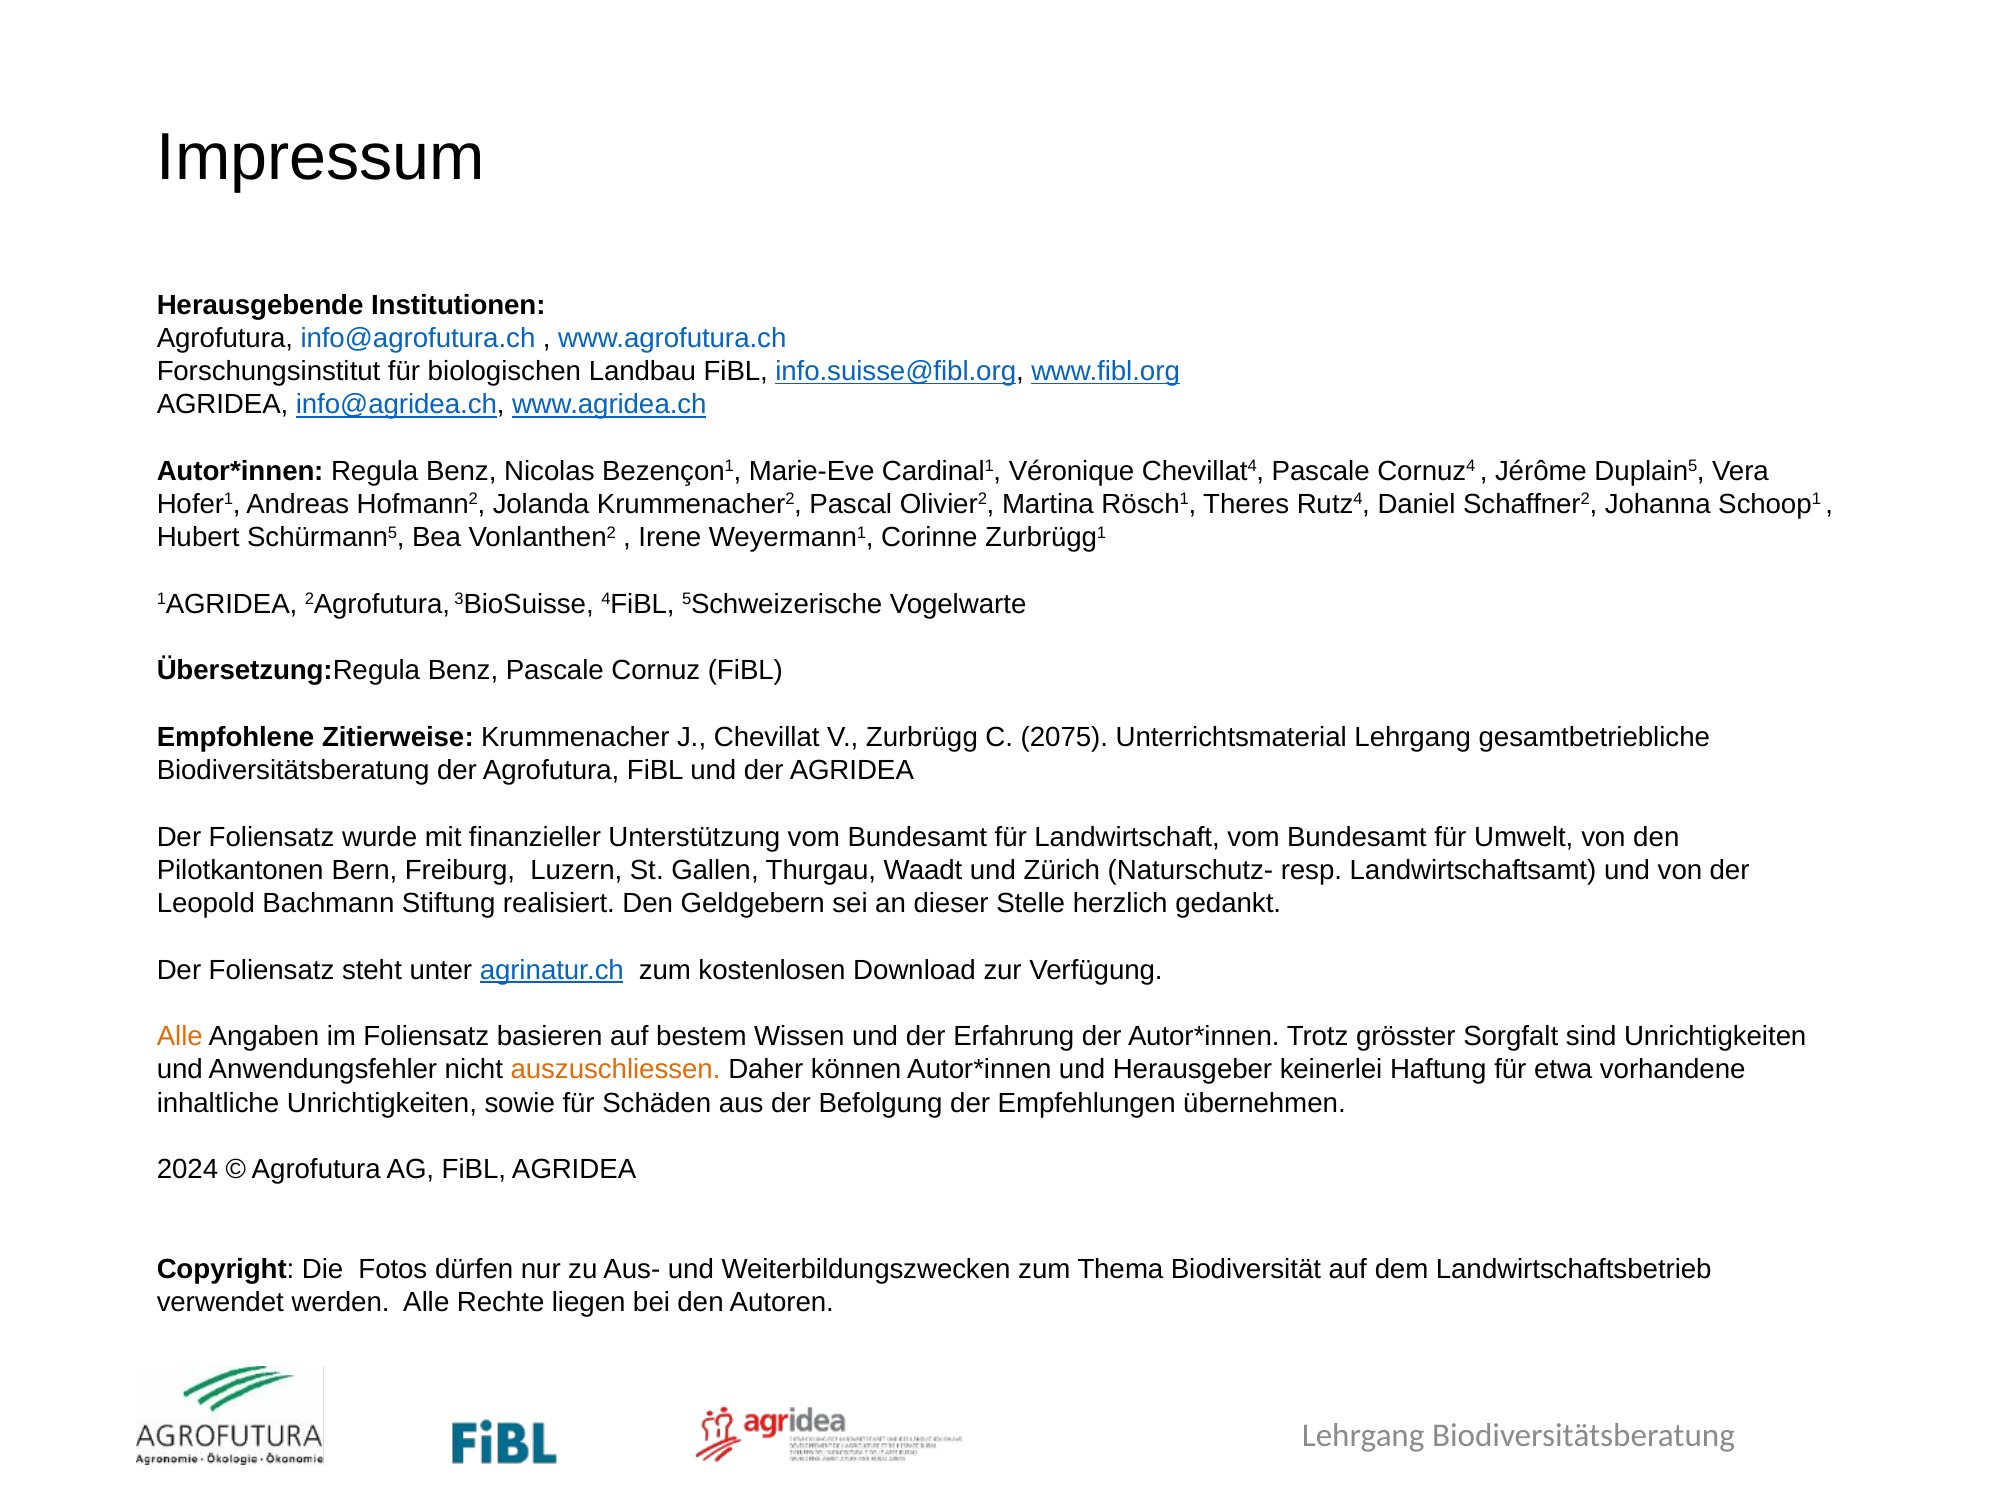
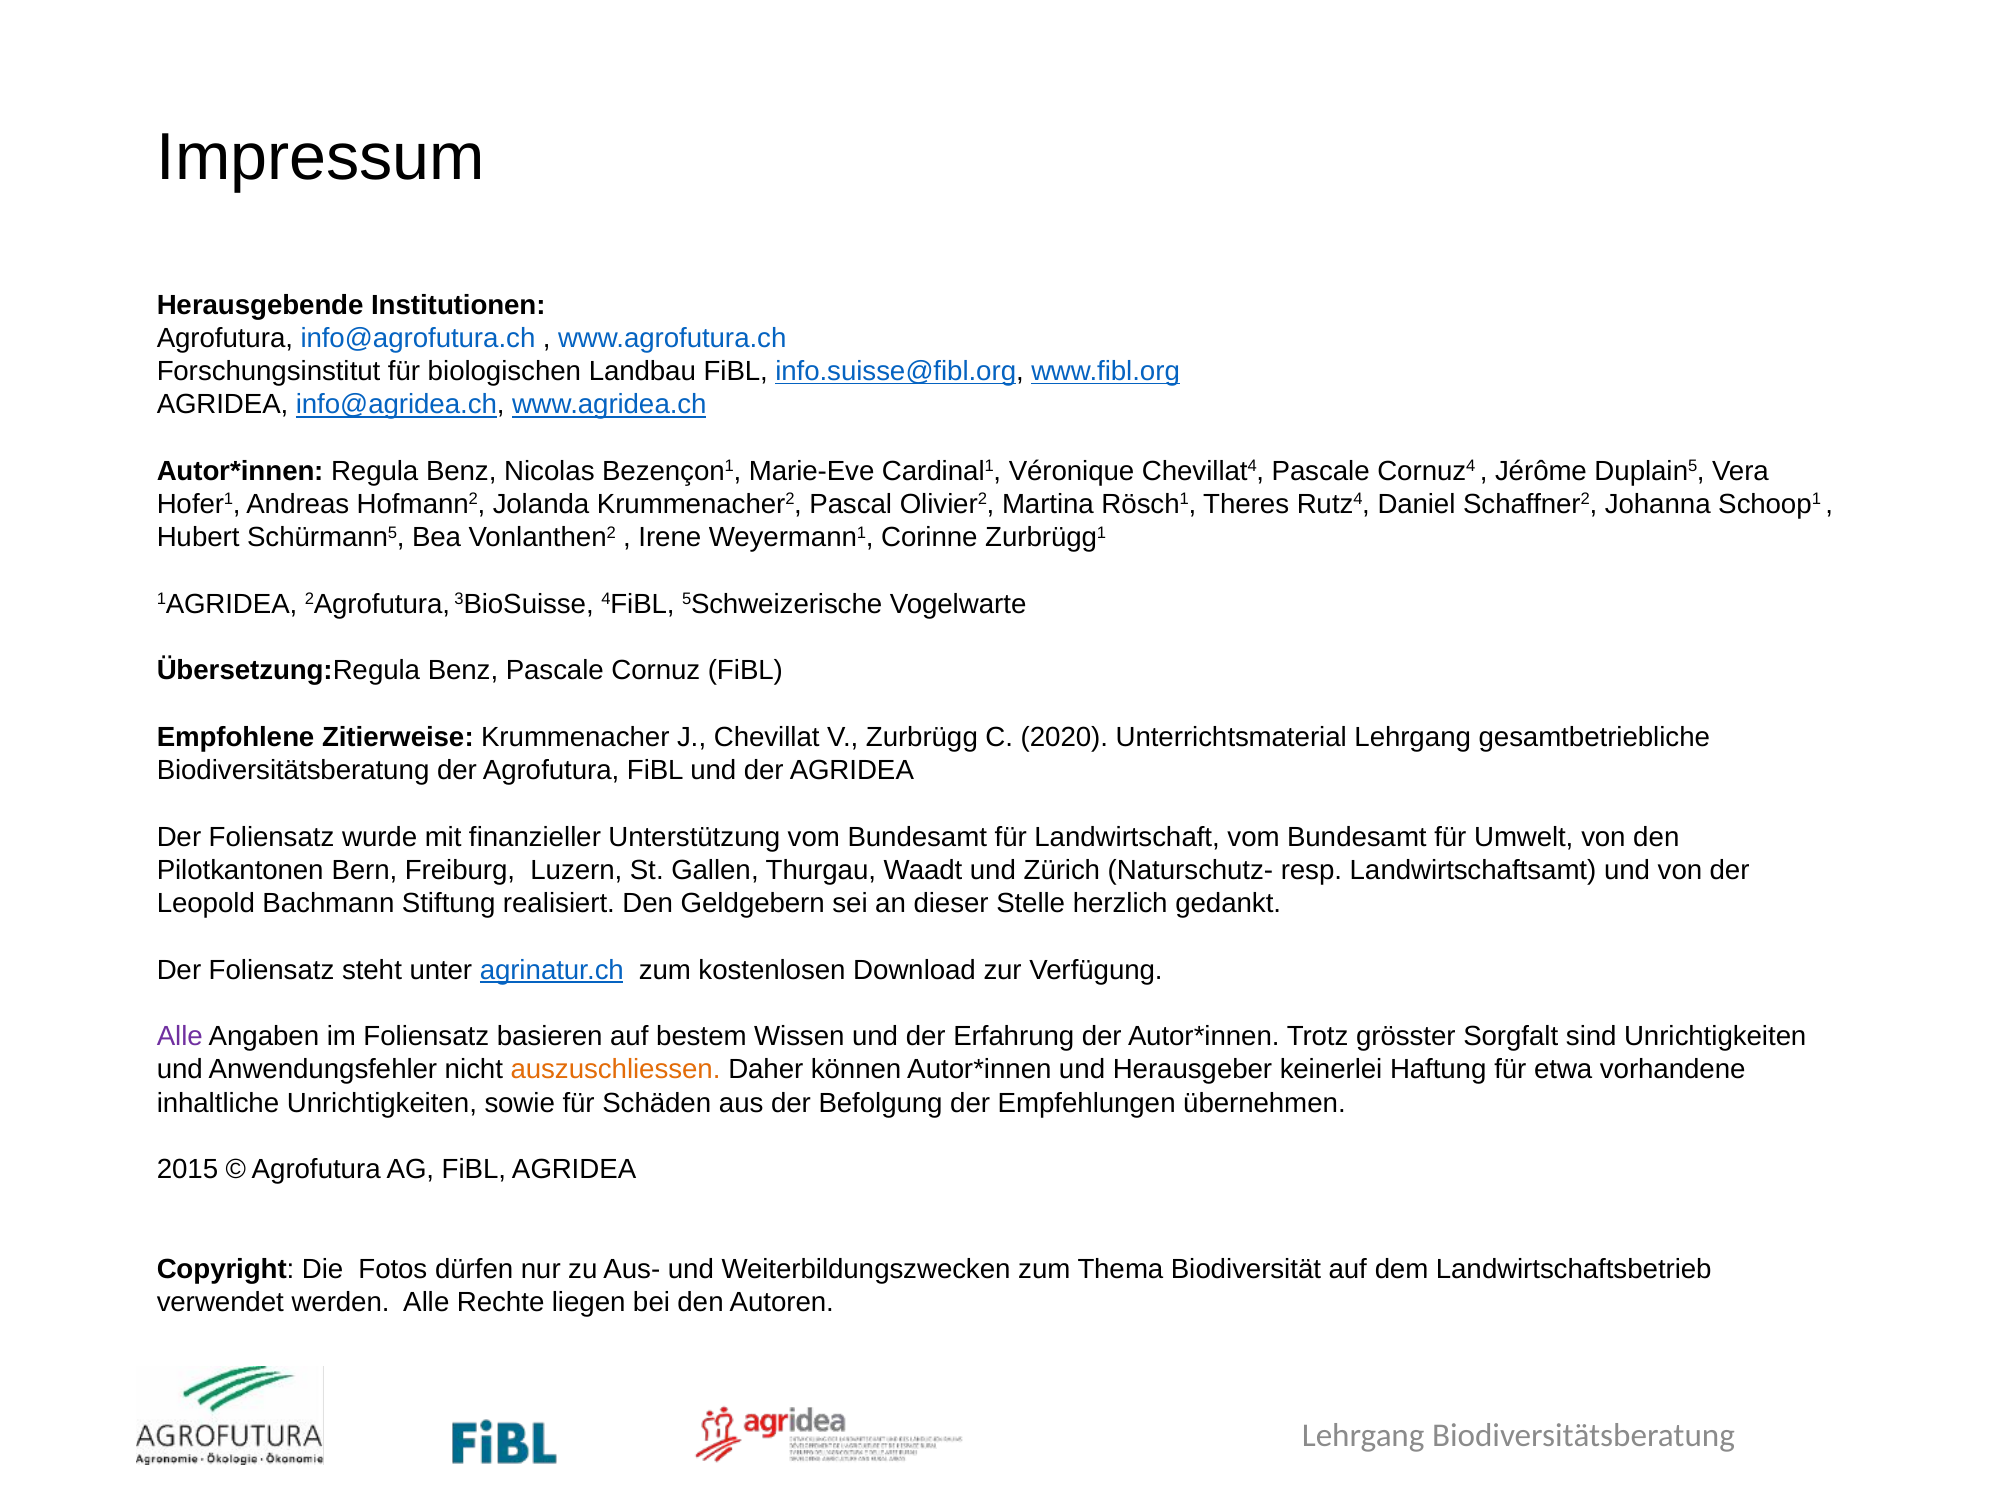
2075: 2075 -> 2020
Alle at (180, 1036) colour: orange -> purple
2024: 2024 -> 2015
